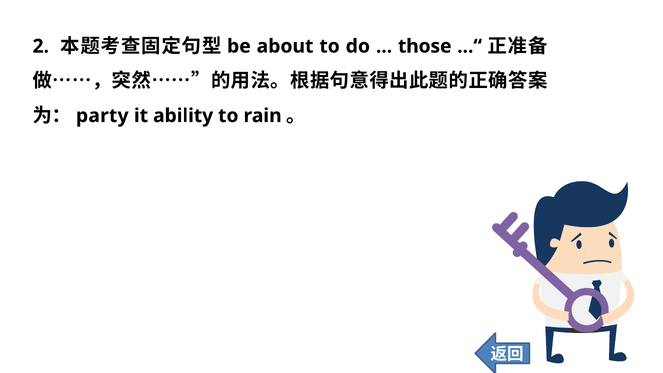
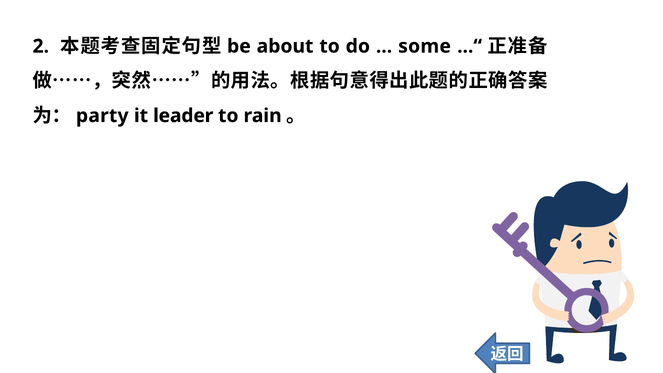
those: those -> some
ability: ability -> leader
